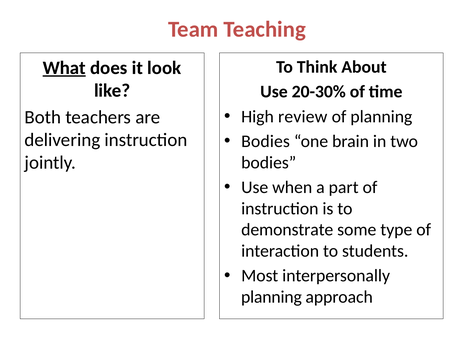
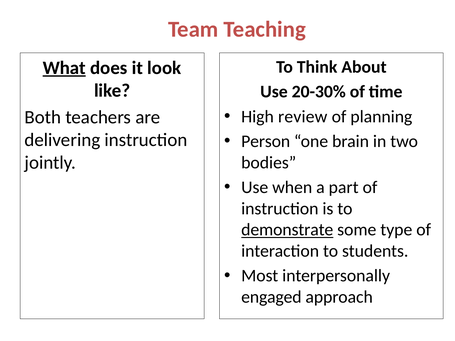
Bodies at (266, 141): Bodies -> Person
demonstrate underline: none -> present
planning at (271, 297): planning -> engaged
